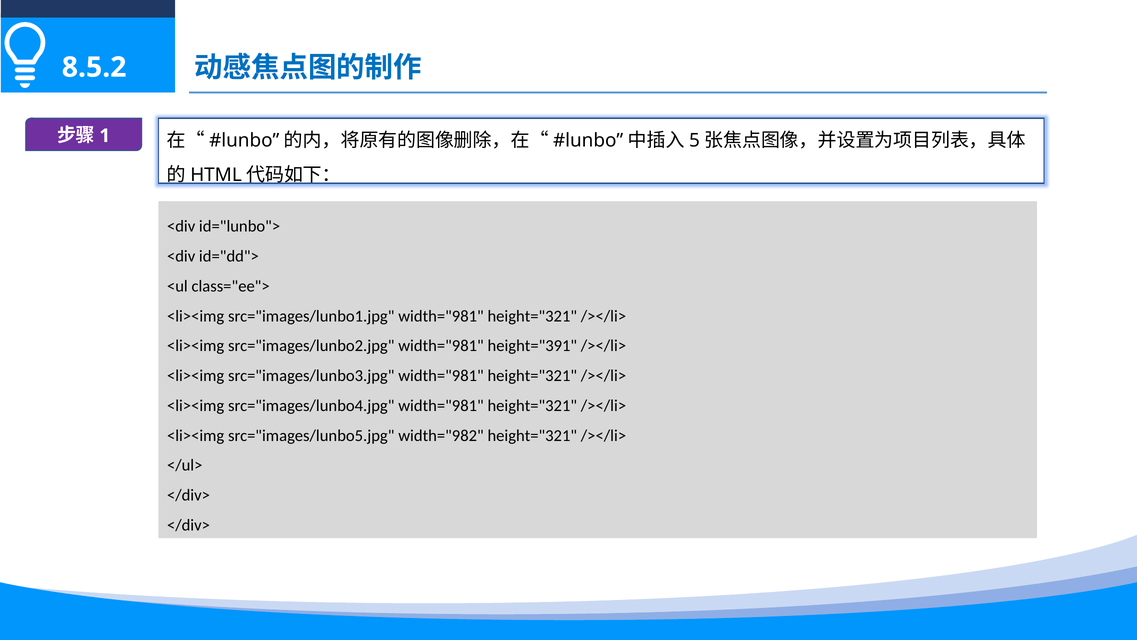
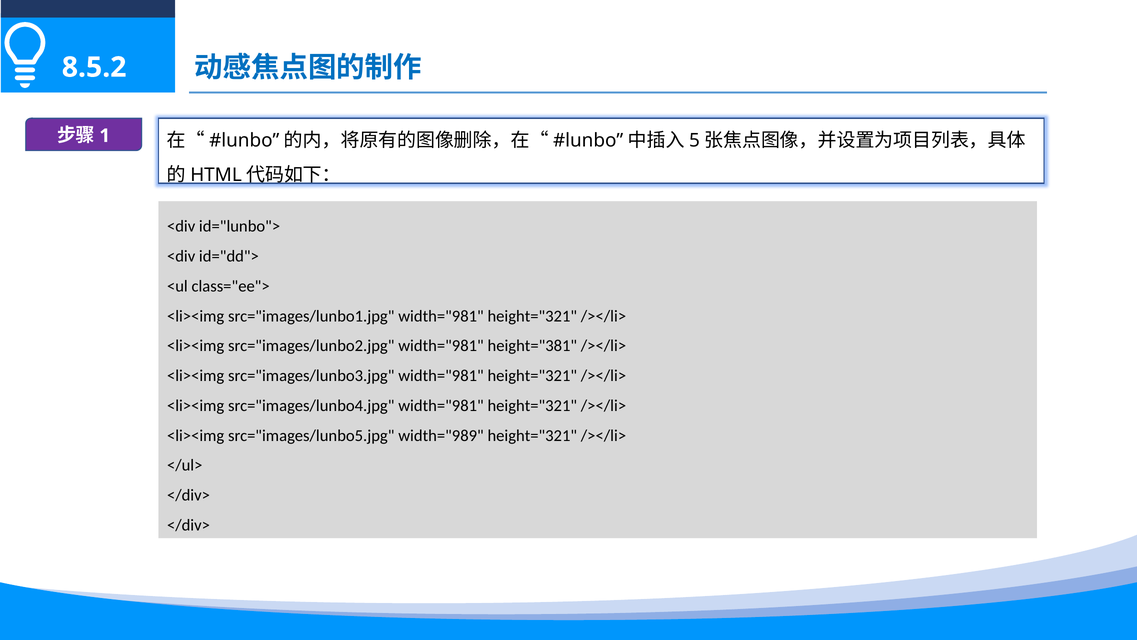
height="391: height="391 -> height="381
width="982: width="982 -> width="989
